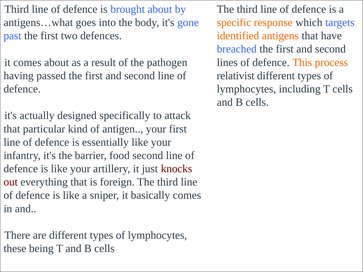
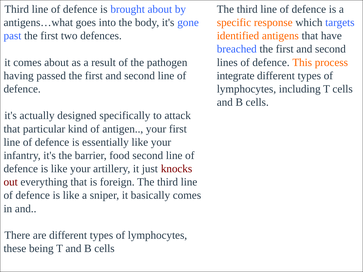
relativist: relativist -> integrate
